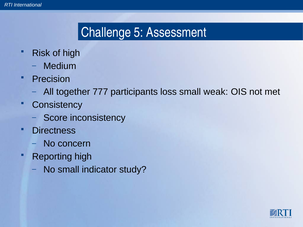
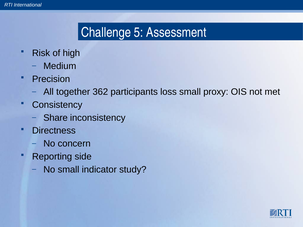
777: 777 -> 362
weak: weak -> proxy
Score: Score -> Share
Reporting high: high -> side
